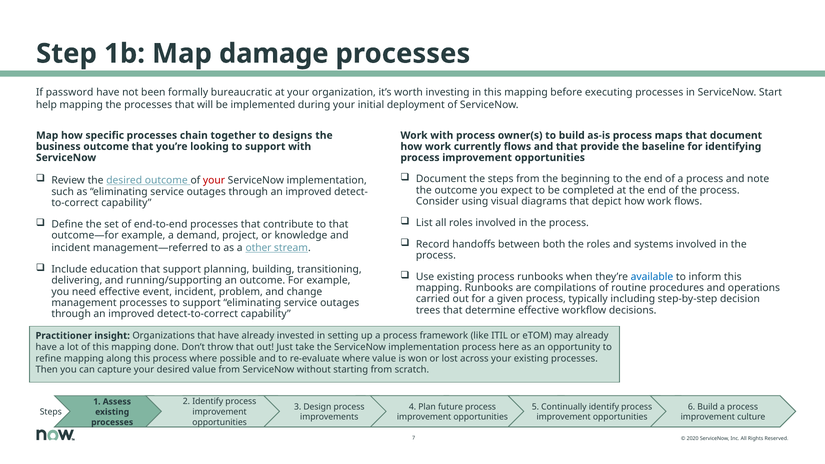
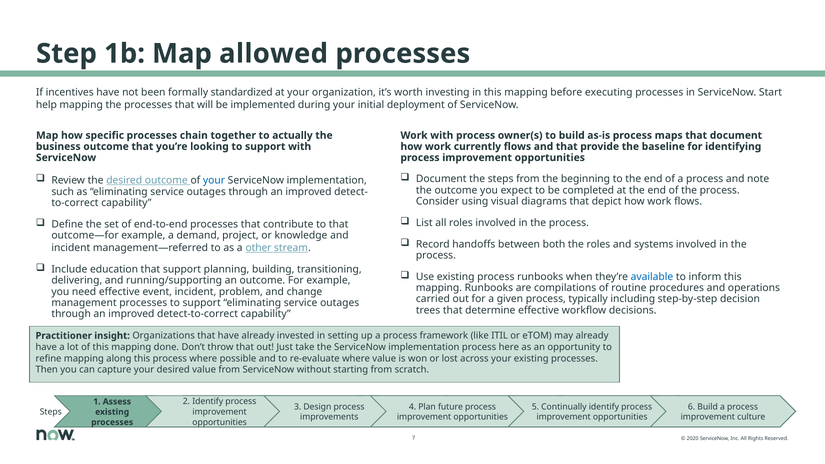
damage: damage -> allowed
password: password -> incentives
bureaucratic: bureaucratic -> standardized
designs: designs -> actually
your at (214, 180) colour: red -> blue
